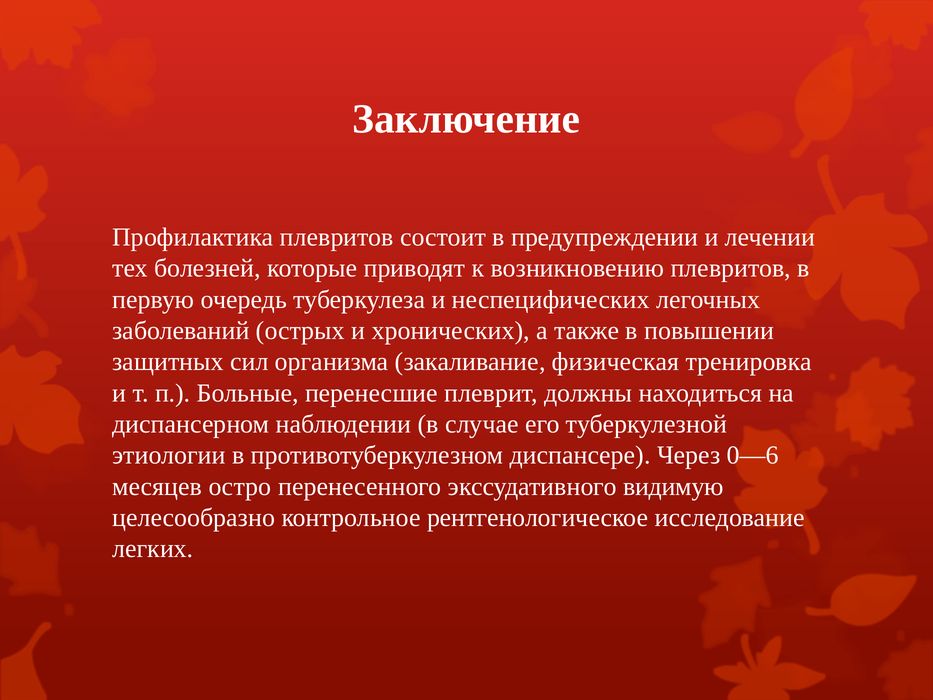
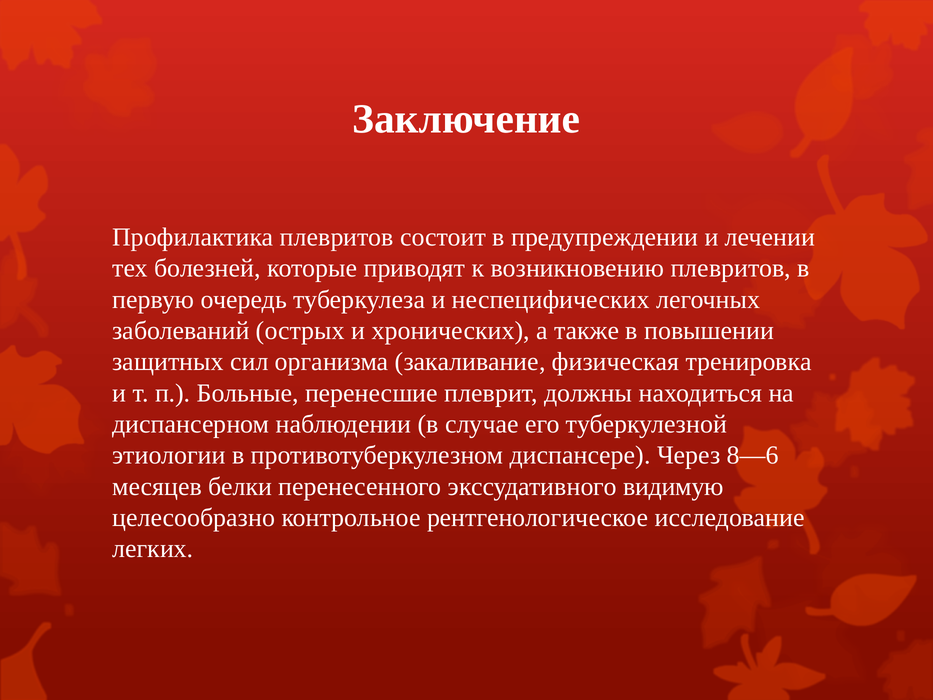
0—6: 0—6 -> 8—6
остро: остро -> белки
